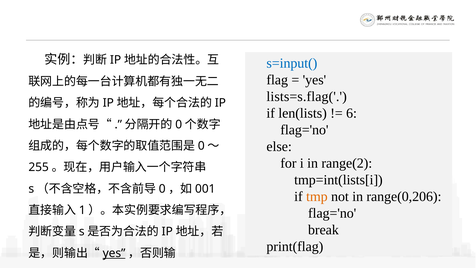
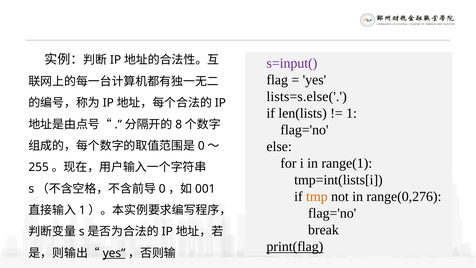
s=input( colour: blue -> purple
lists=s.flag(: lists=s.flag( -> lists=s.else(
6 at (352, 113): 6 -> 1
0 at (179, 124): 0 -> 8
range(2: range(2 -> range(1
range(0,206: range(0,206 -> range(0,276
print(flag underline: none -> present
